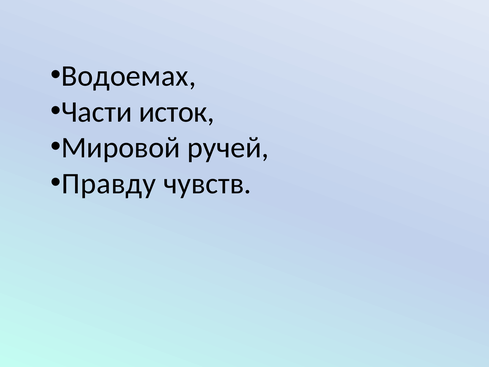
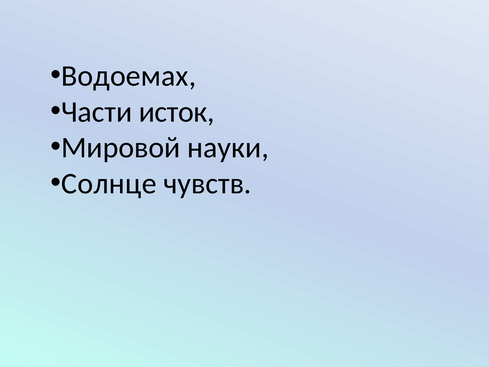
ручей: ручей -> науки
Правду: Правду -> Солнце
